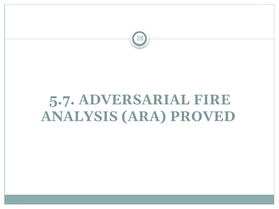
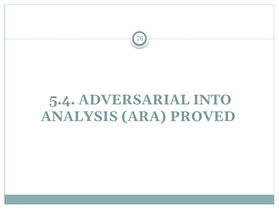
5.7: 5.7 -> 5.4
FIRE: FIRE -> INTO
